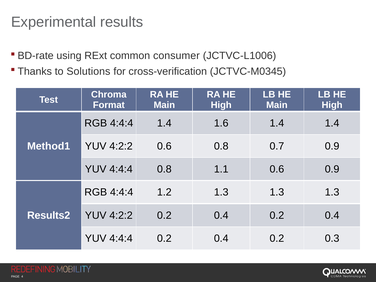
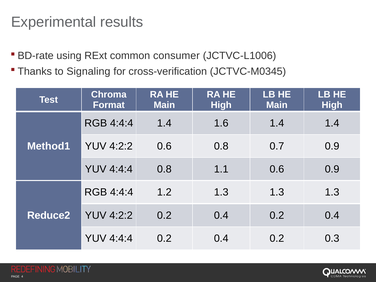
Solutions: Solutions -> Signaling
Results2: Results2 -> Reduce2
